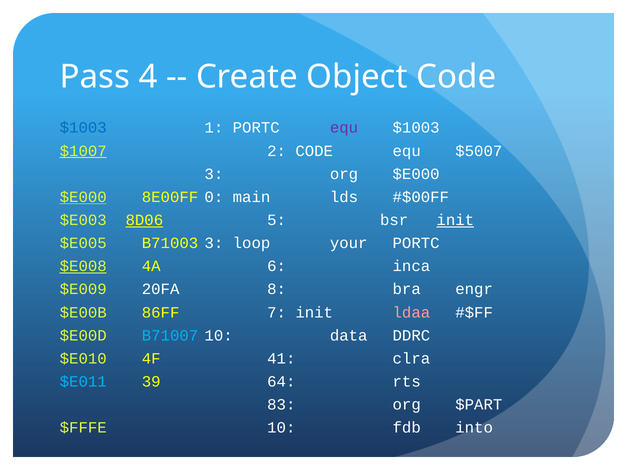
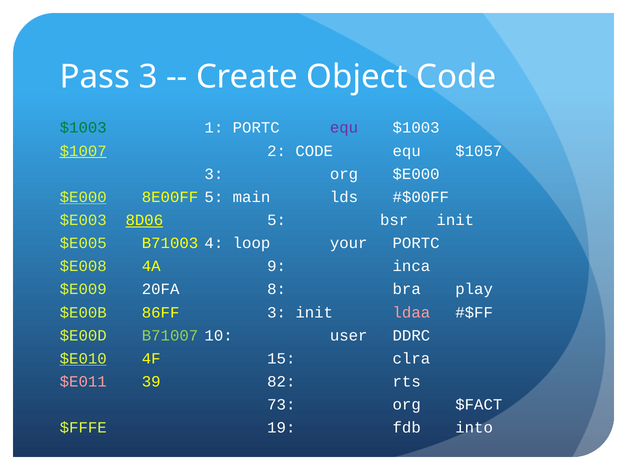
Pass 4: 4 -> 3
$1003 at (83, 128) colour: blue -> green
$5007: $5007 -> $1057
8E00FF 0: 0 -> 5
init at (455, 220) underline: present -> none
B71003 3: 3 -> 4
$E008 underline: present -> none
6: 6 -> 9
engr: engr -> play
86FF 7: 7 -> 3
B71007 colour: light blue -> light green
data: data -> user
$E010 underline: none -> present
41: 41 -> 15
$E011 colour: light blue -> pink
64: 64 -> 82
83: 83 -> 73
$PART: $PART -> $FACT
$FFFE 10: 10 -> 19
